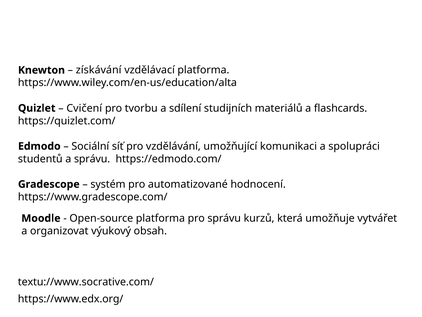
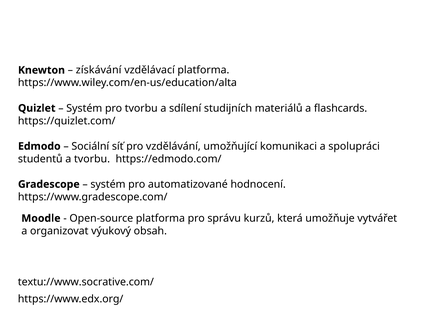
Cvičení at (84, 108): Cvičení -> Systém
a správu: správu -> tvorbu
